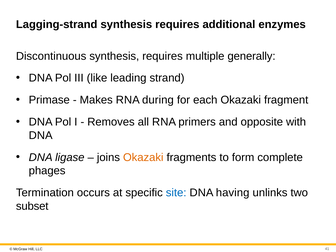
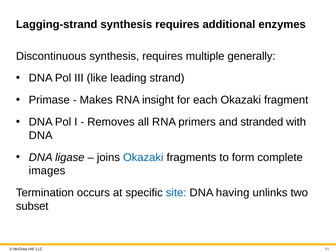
during: during -> insight
opposite: opposite -> stranded
Okazaki at (143, 157) colour: orange -> blue
phages: phages -> images
